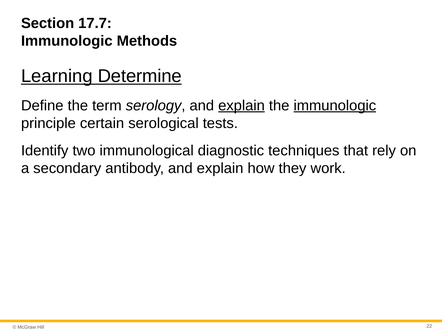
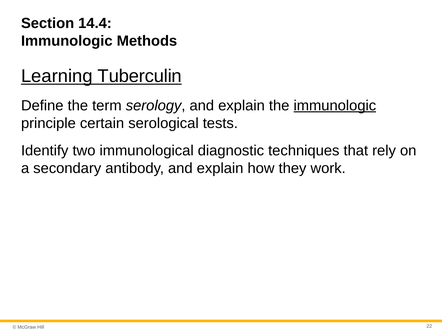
17.7: 17.7 -> 14.4
Determine: Determine -> Tuberculin
explain at (242, 106) underline: present -> none
